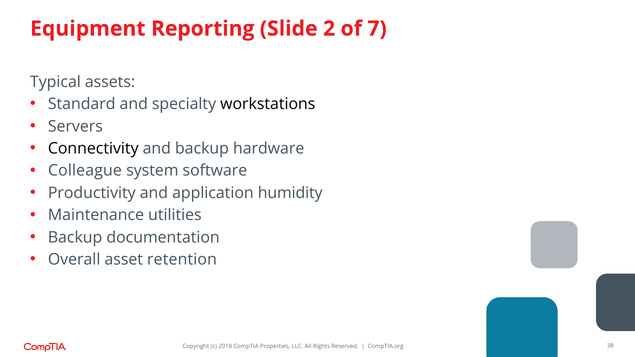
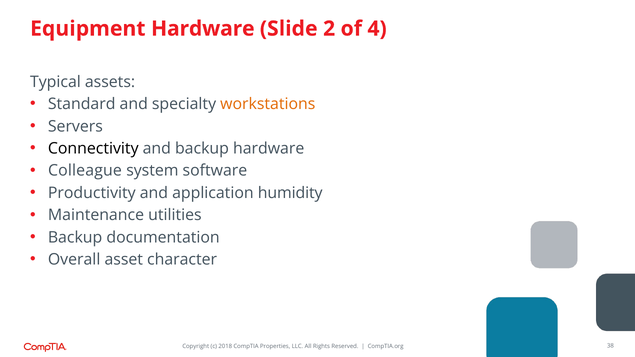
Equipment Reporting: Reporting -> Hardware
7: 7 -> 4
workstations colour: black -> orange
retention: retention -> character
